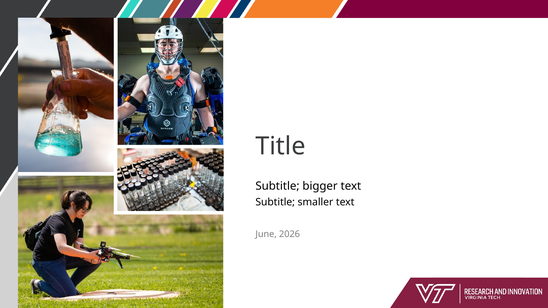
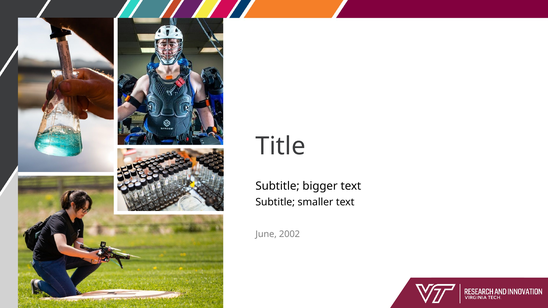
2026: 2026 -> 2002
